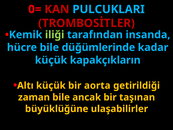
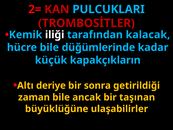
0=: 0= -> 2=
iliği colour: light green -> white
insanda: insanda -> kalacak
Altı küçük: küçük -> deriye
aorta: aorta -> sonra
